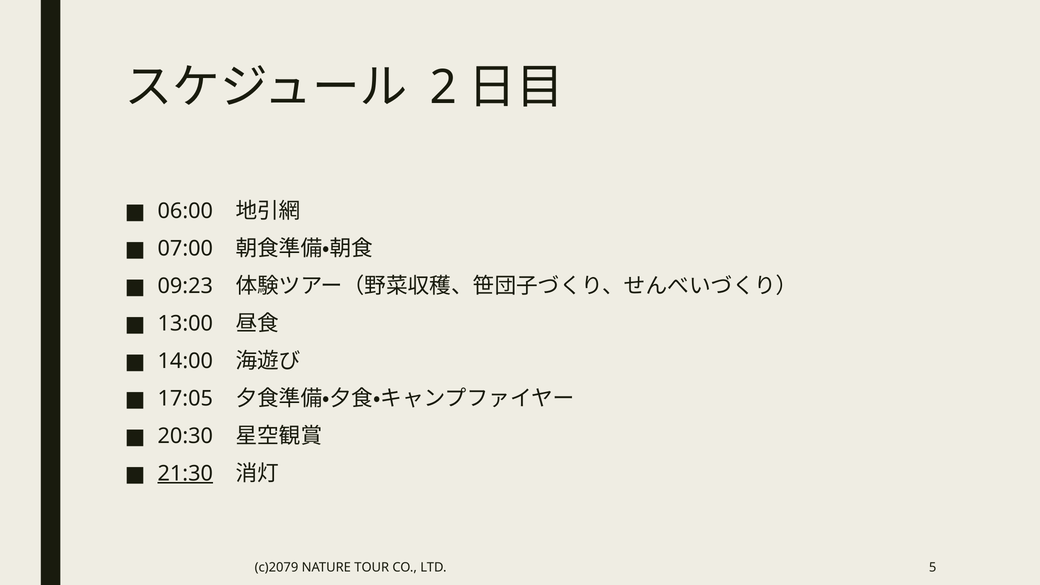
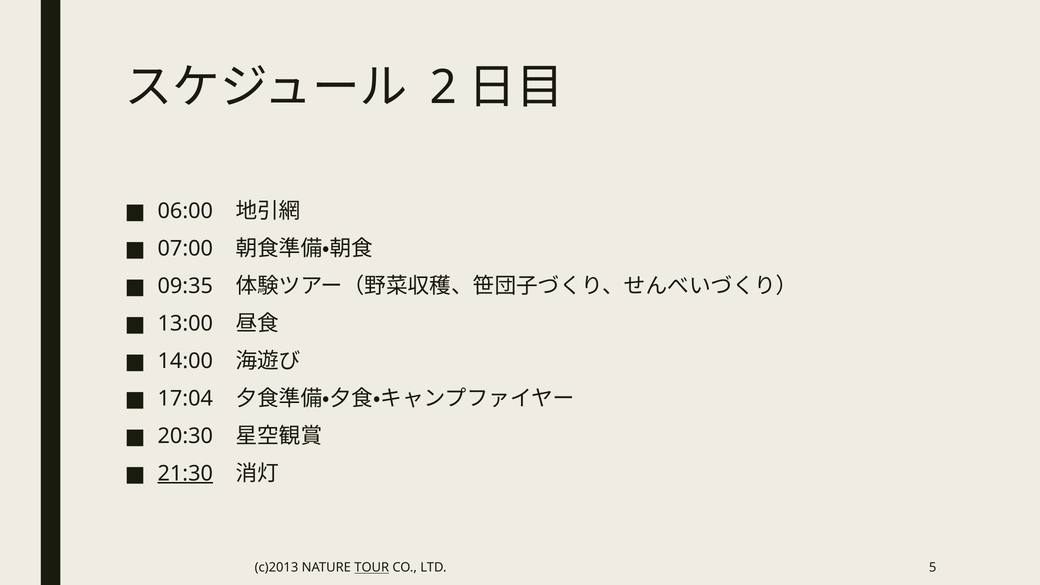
09:23: 09:23 -> 09:35
17:05: 17:05 -> 17:04
c)2079: c)2079 -> c)2013
TOUR underline: none -> present
